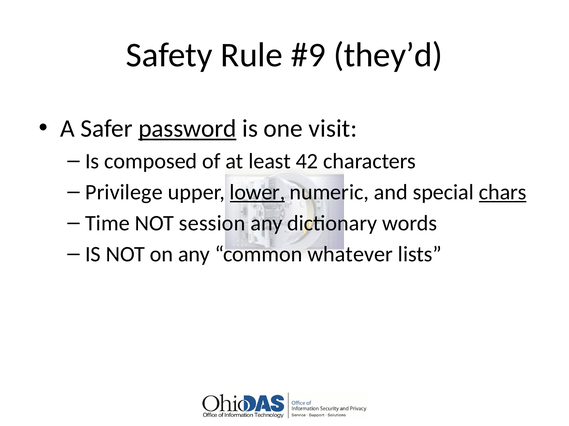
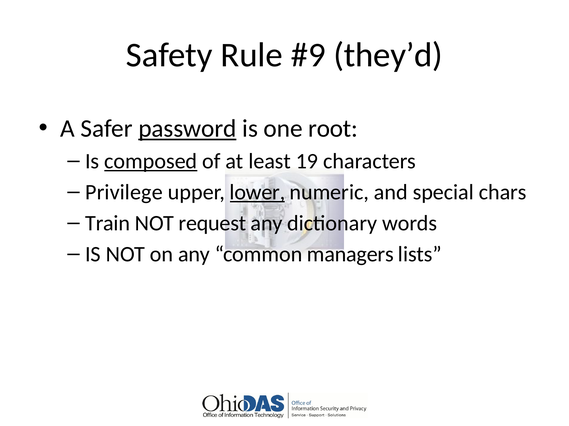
visit: visit -> root
composed underline: none -> present
42: 42 -> 19
chars underline: present -> none
Time: Time -> Train
session: session -> request
whatever: whatever -> managers
